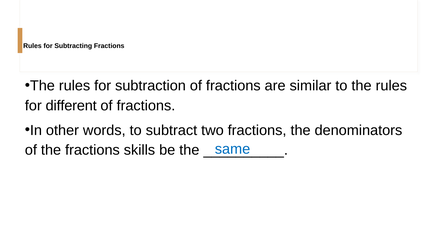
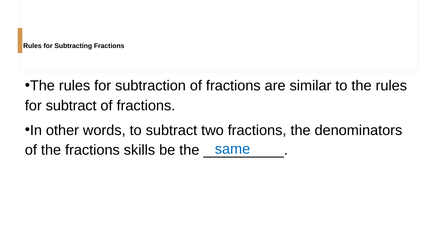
for different: different -> subtract
